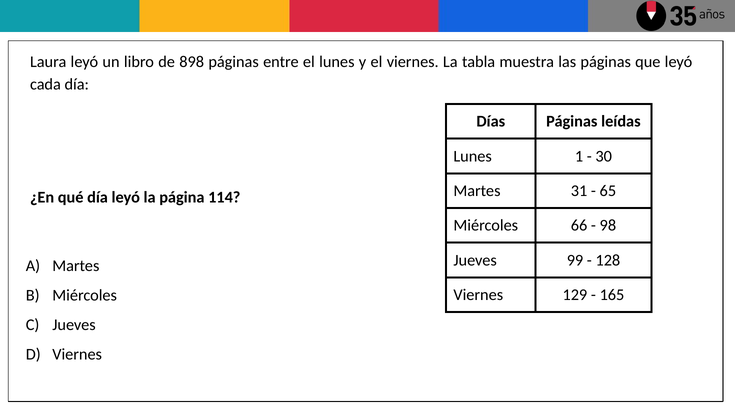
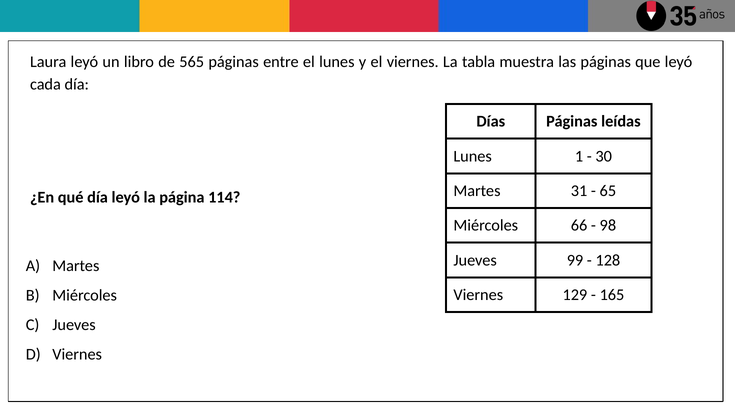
898: 898 -> 565
